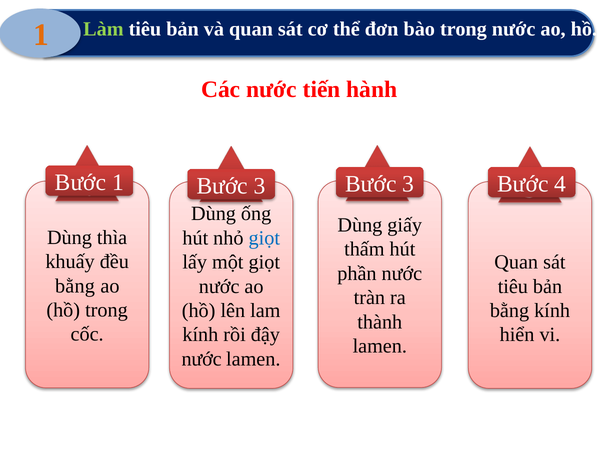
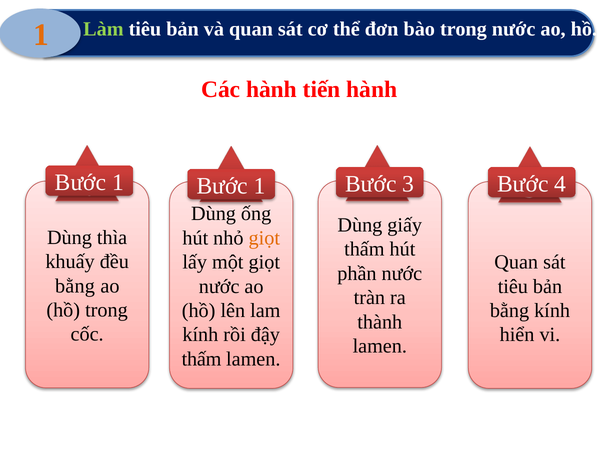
Các nước: nước -> hành
3 at (260, 186): 3 -> 1
giọt at (264, 238) colour: blue -> orange
nước at (202, 359): nước -> thấm
